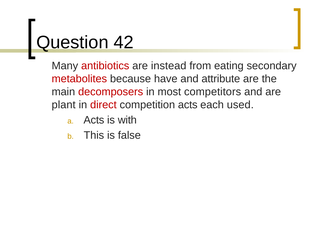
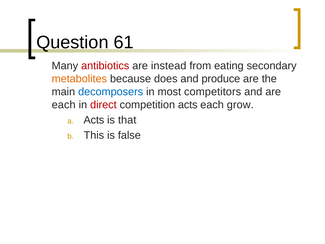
42: 42 -> 61
metabolites colour: red -> orange
have: have -> does
attribute: attribute -> produce
decomposers colour: red -> blue
plant at (64, 105): plant -> each
used: used -> grow
with: with -> that
